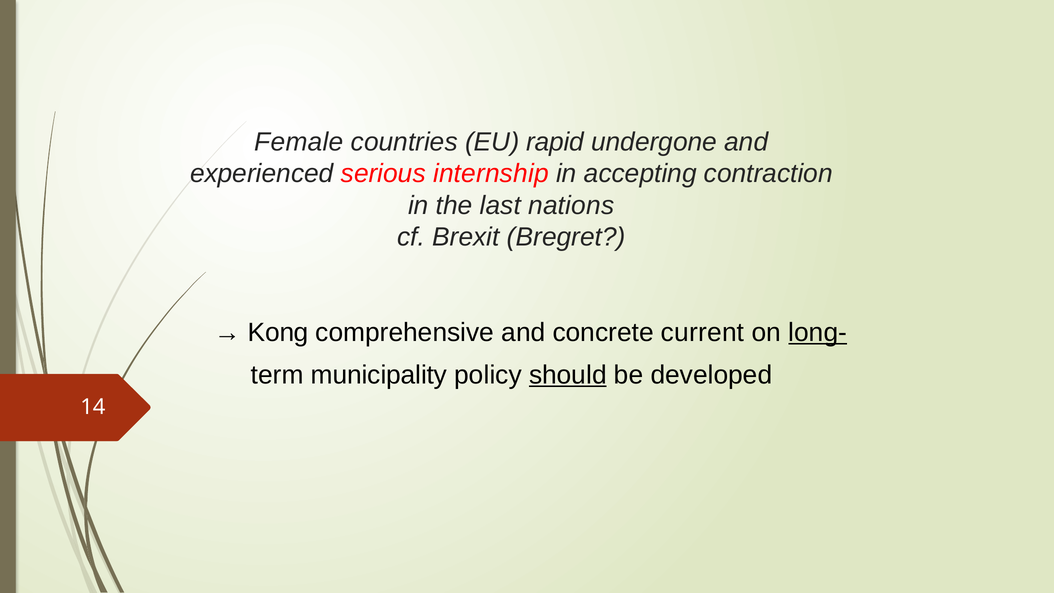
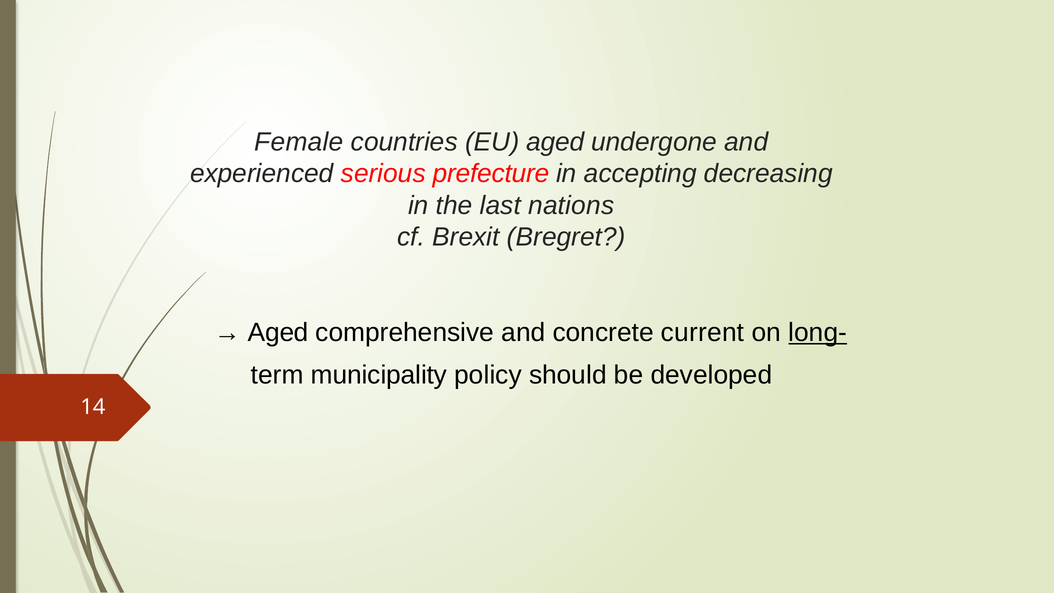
EU rapid: rapid -> aged
internship: internship -> prefecture
contraction: contraction -> decreasing
Kong at (278, 332): Kong -> Aged
should underline: present -> none
